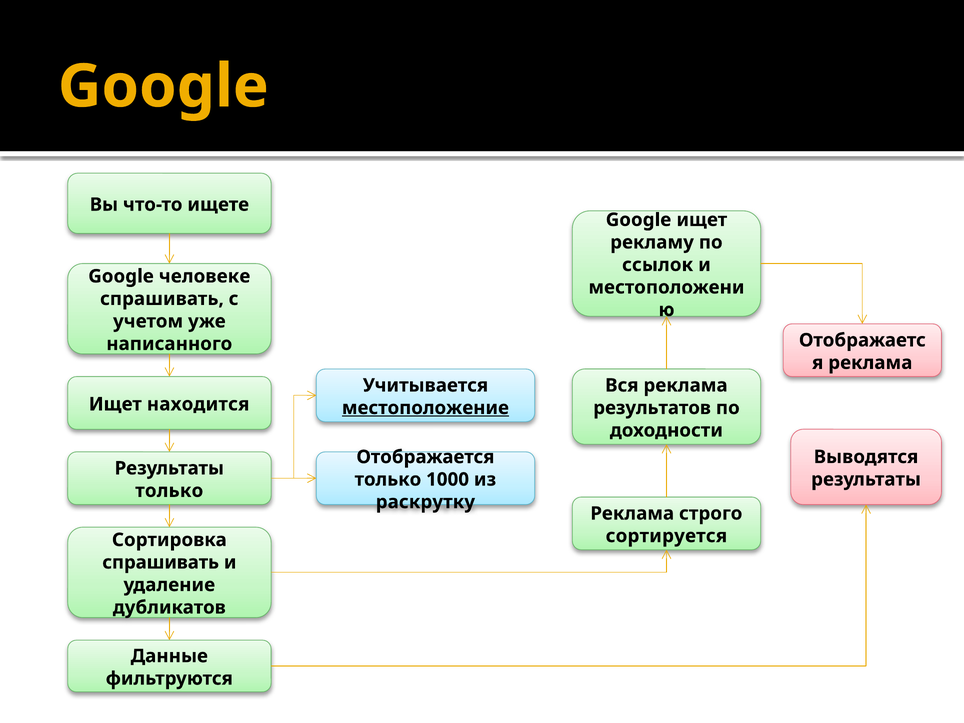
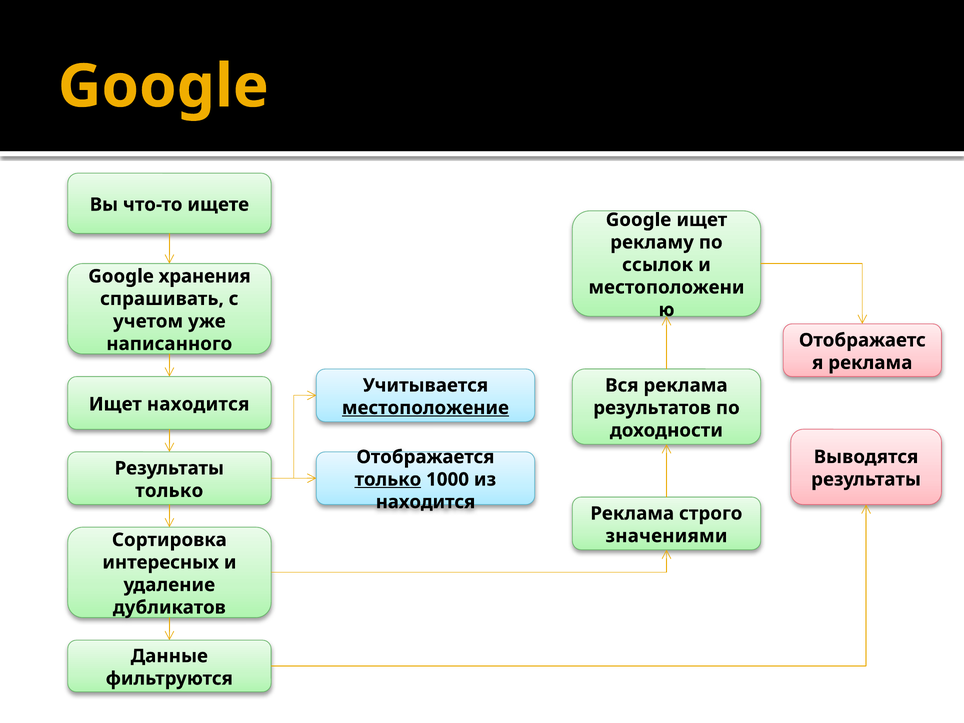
человеке: человеке -> хранения
только at (388, 479) underline: none -> present
раскрутку at (425, 502): раскрутку -> находится
сортируется: сортируется -> значениями
спрашивать at (161, 562): спрашивать -> интересных
